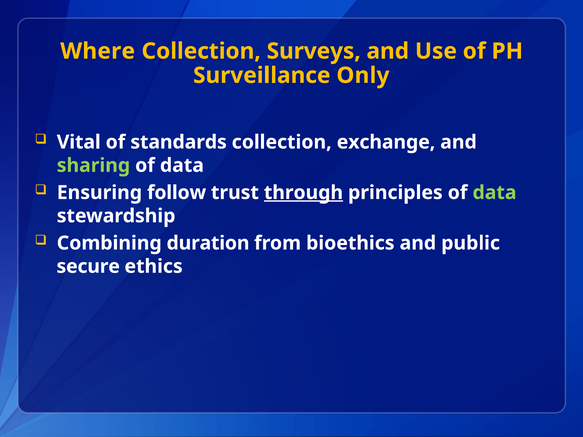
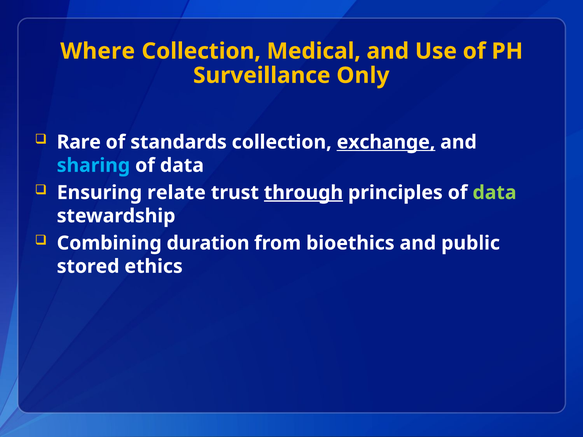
Surveys: Surveys -> Medical
Vital: Vital -> Rare
exchange underline: none -> present
sharing colour: light green -> light blue
follow: follow -> relate
secure: secure -> stored
